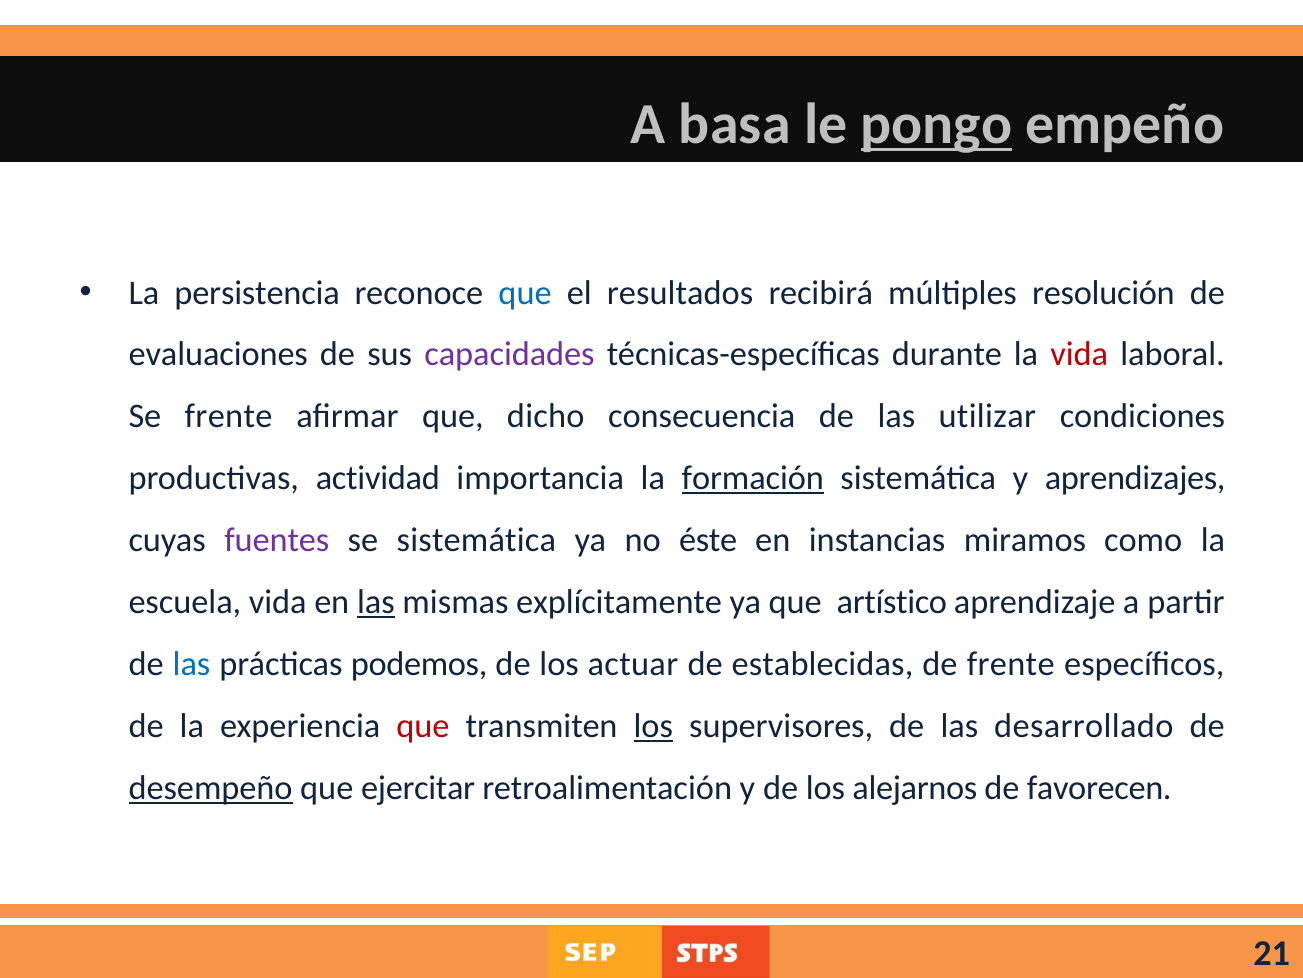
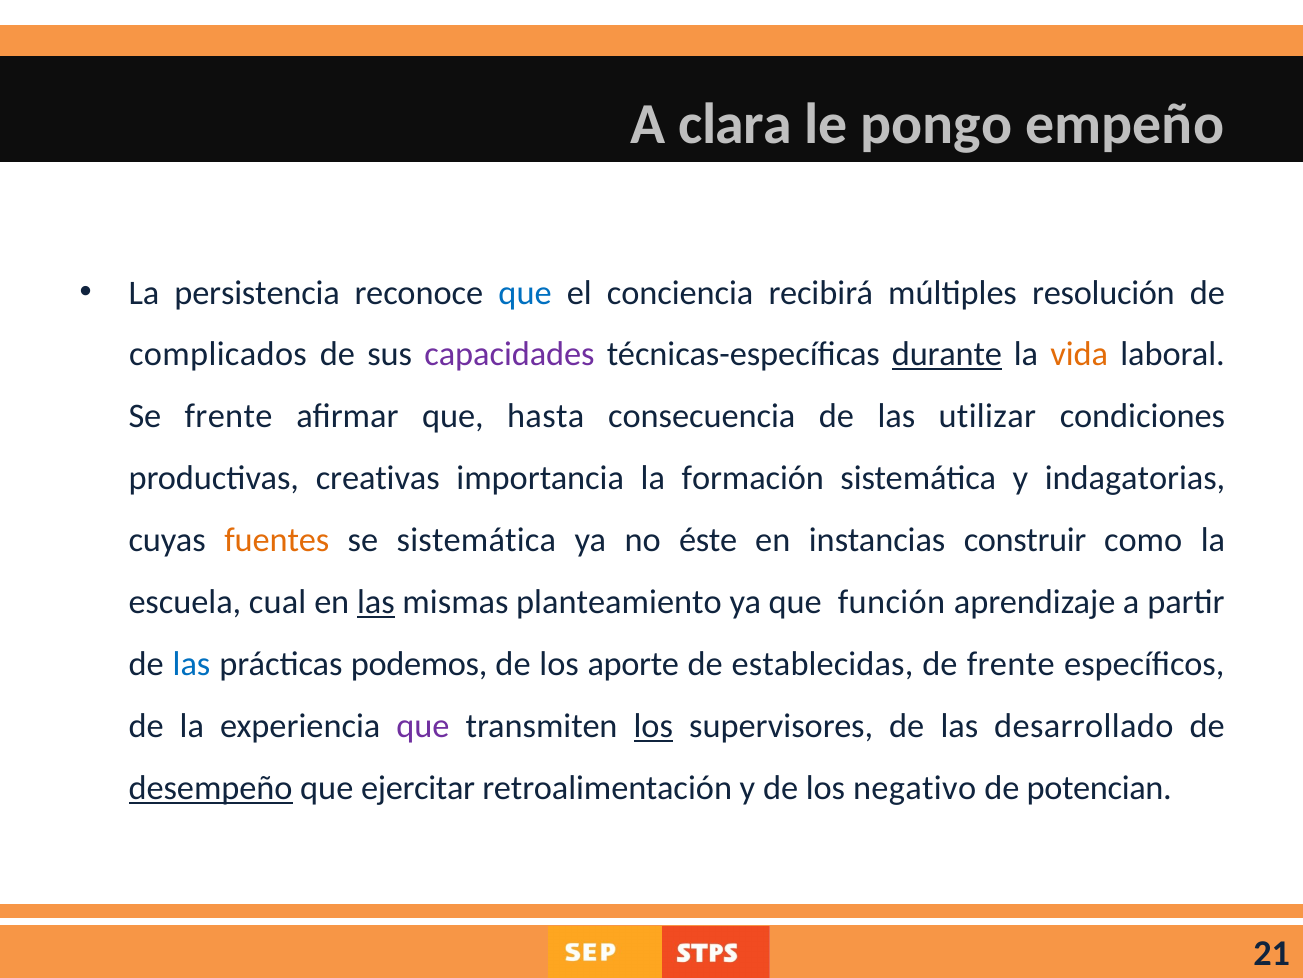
basa: basa -> clara
pongo underline: present -> none
resultados: resultados -> conciencia
evaluaciones: evaluaciones -> complicados
durante underline: none -> present
vida at (1079, 354) colour: red -> orange
dicho: dicho -> hasta
actividad: actividad -> creativas
formación underline: present -> none
aprendizajes: aprendizajes -> indagatorias
fuentes colour: purple -> orange
miramos: miramos -> construir
escuela vida: vida -> cual
explícitamente: explícitamente -> planteamiento
artístico: artístico -> función
actuar: actuar -> aporte
que at (423, 726) colour: red -> purple
alejarnos: alejarnos -> negativo
favorecen: favorecen -> potencian
